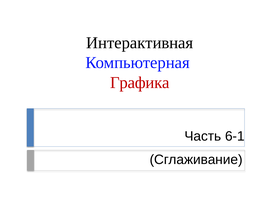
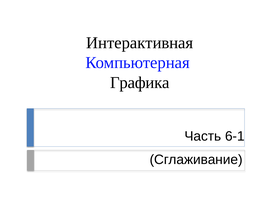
Графика colour: red -> black
